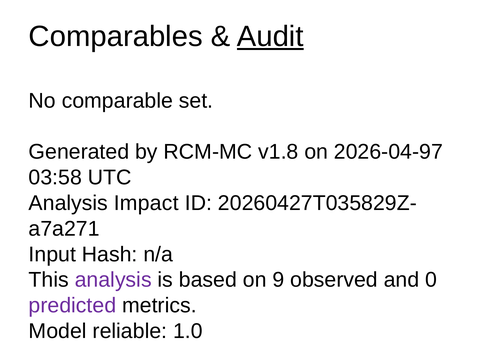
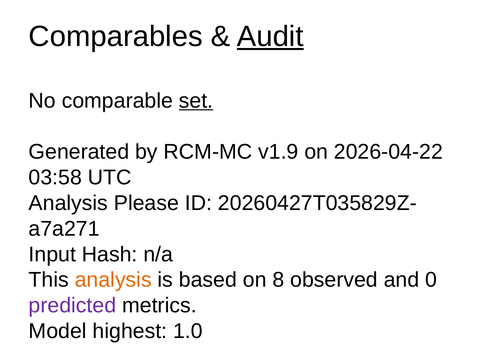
set underline: none -> present
v1.8: v1.8 -> v1.9
2026-04-97: 2026-04-97 -> 2026-04-22
Impact: Impact -> Please
analysis at (113, 279) colour: purple -> orange
9: 9 -> 8
reliable: reliable -> highest
